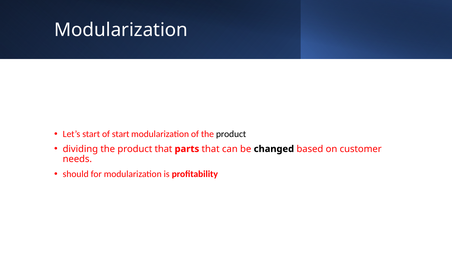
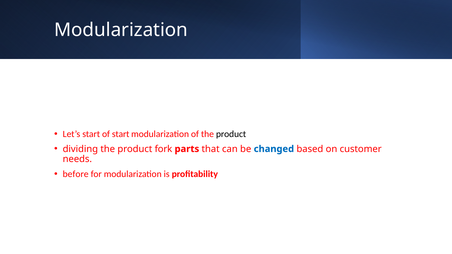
product that: that -> fork
changed colour: black -> blue
should: should -> before
